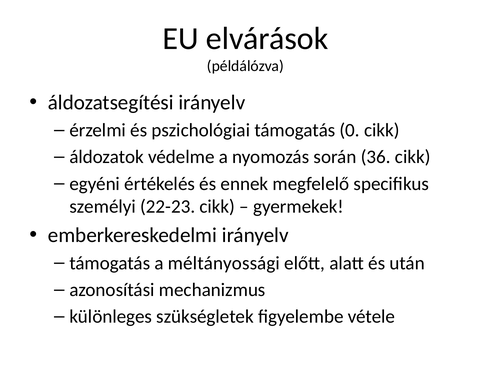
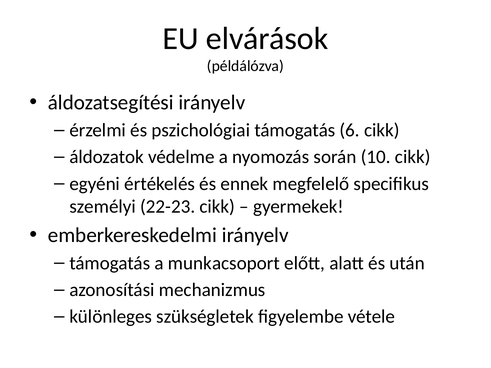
0: 0 -> 6
36: 36 -> 10
méltányossági: méltányossági -> munkacsoport
